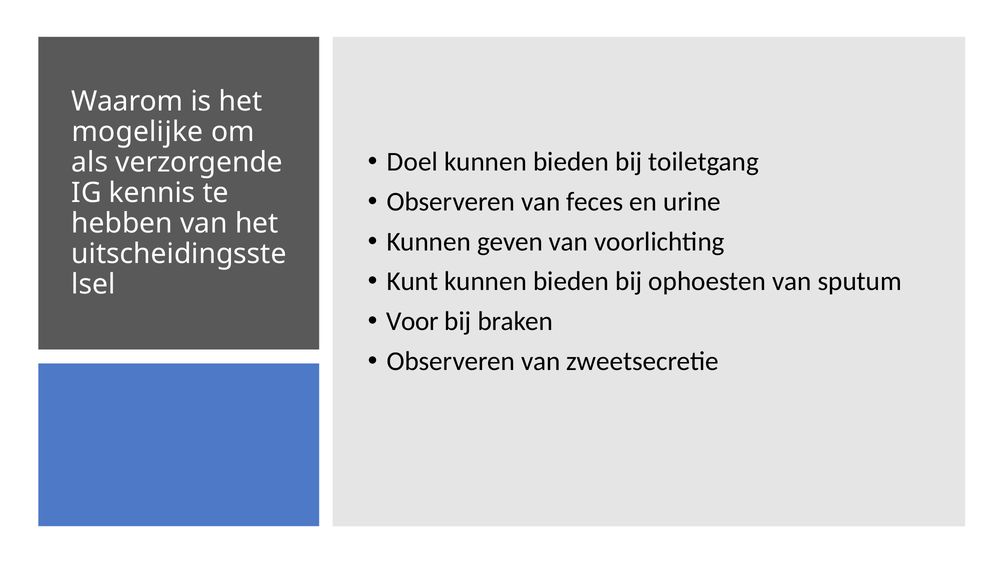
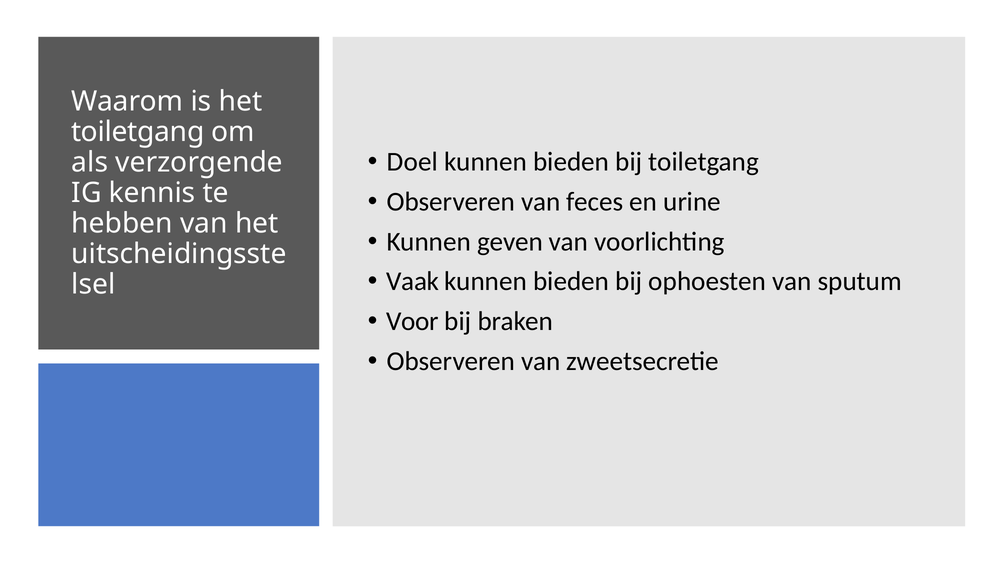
mogelijke at (137, 132): mogelijke -> toiletgang
Kunt: Kunt -> Vaak
